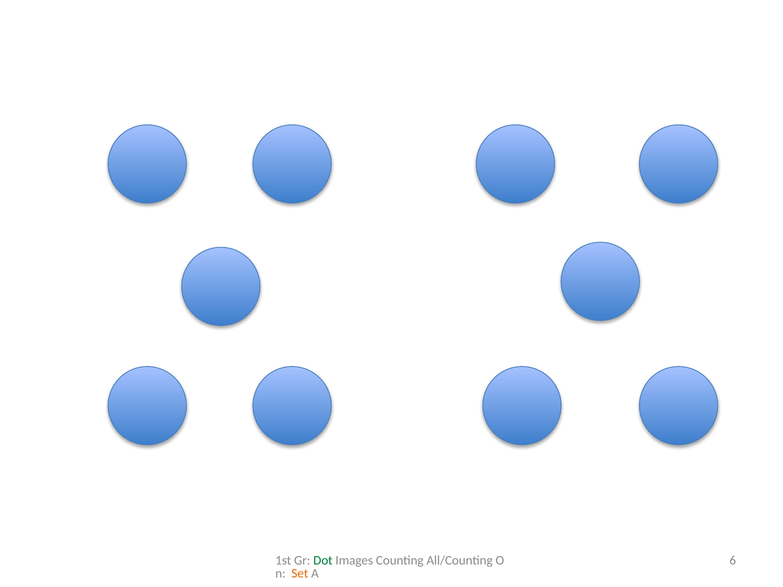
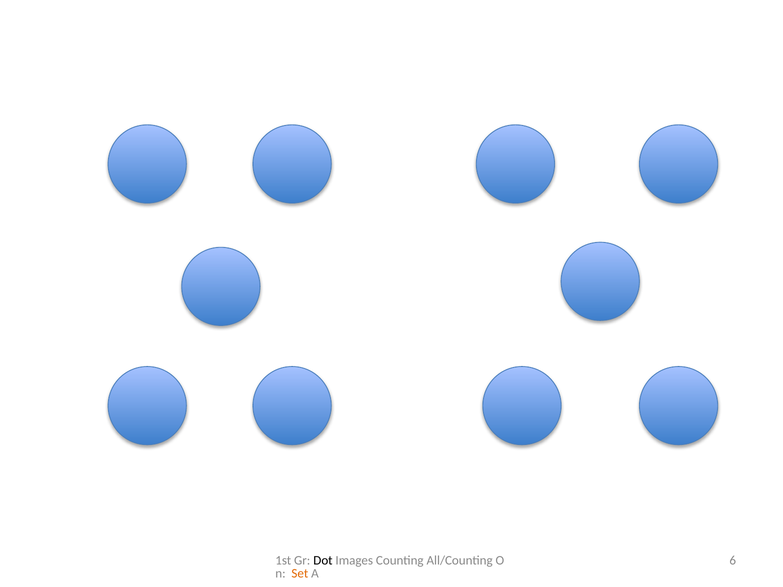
Dot colour: green -> black
